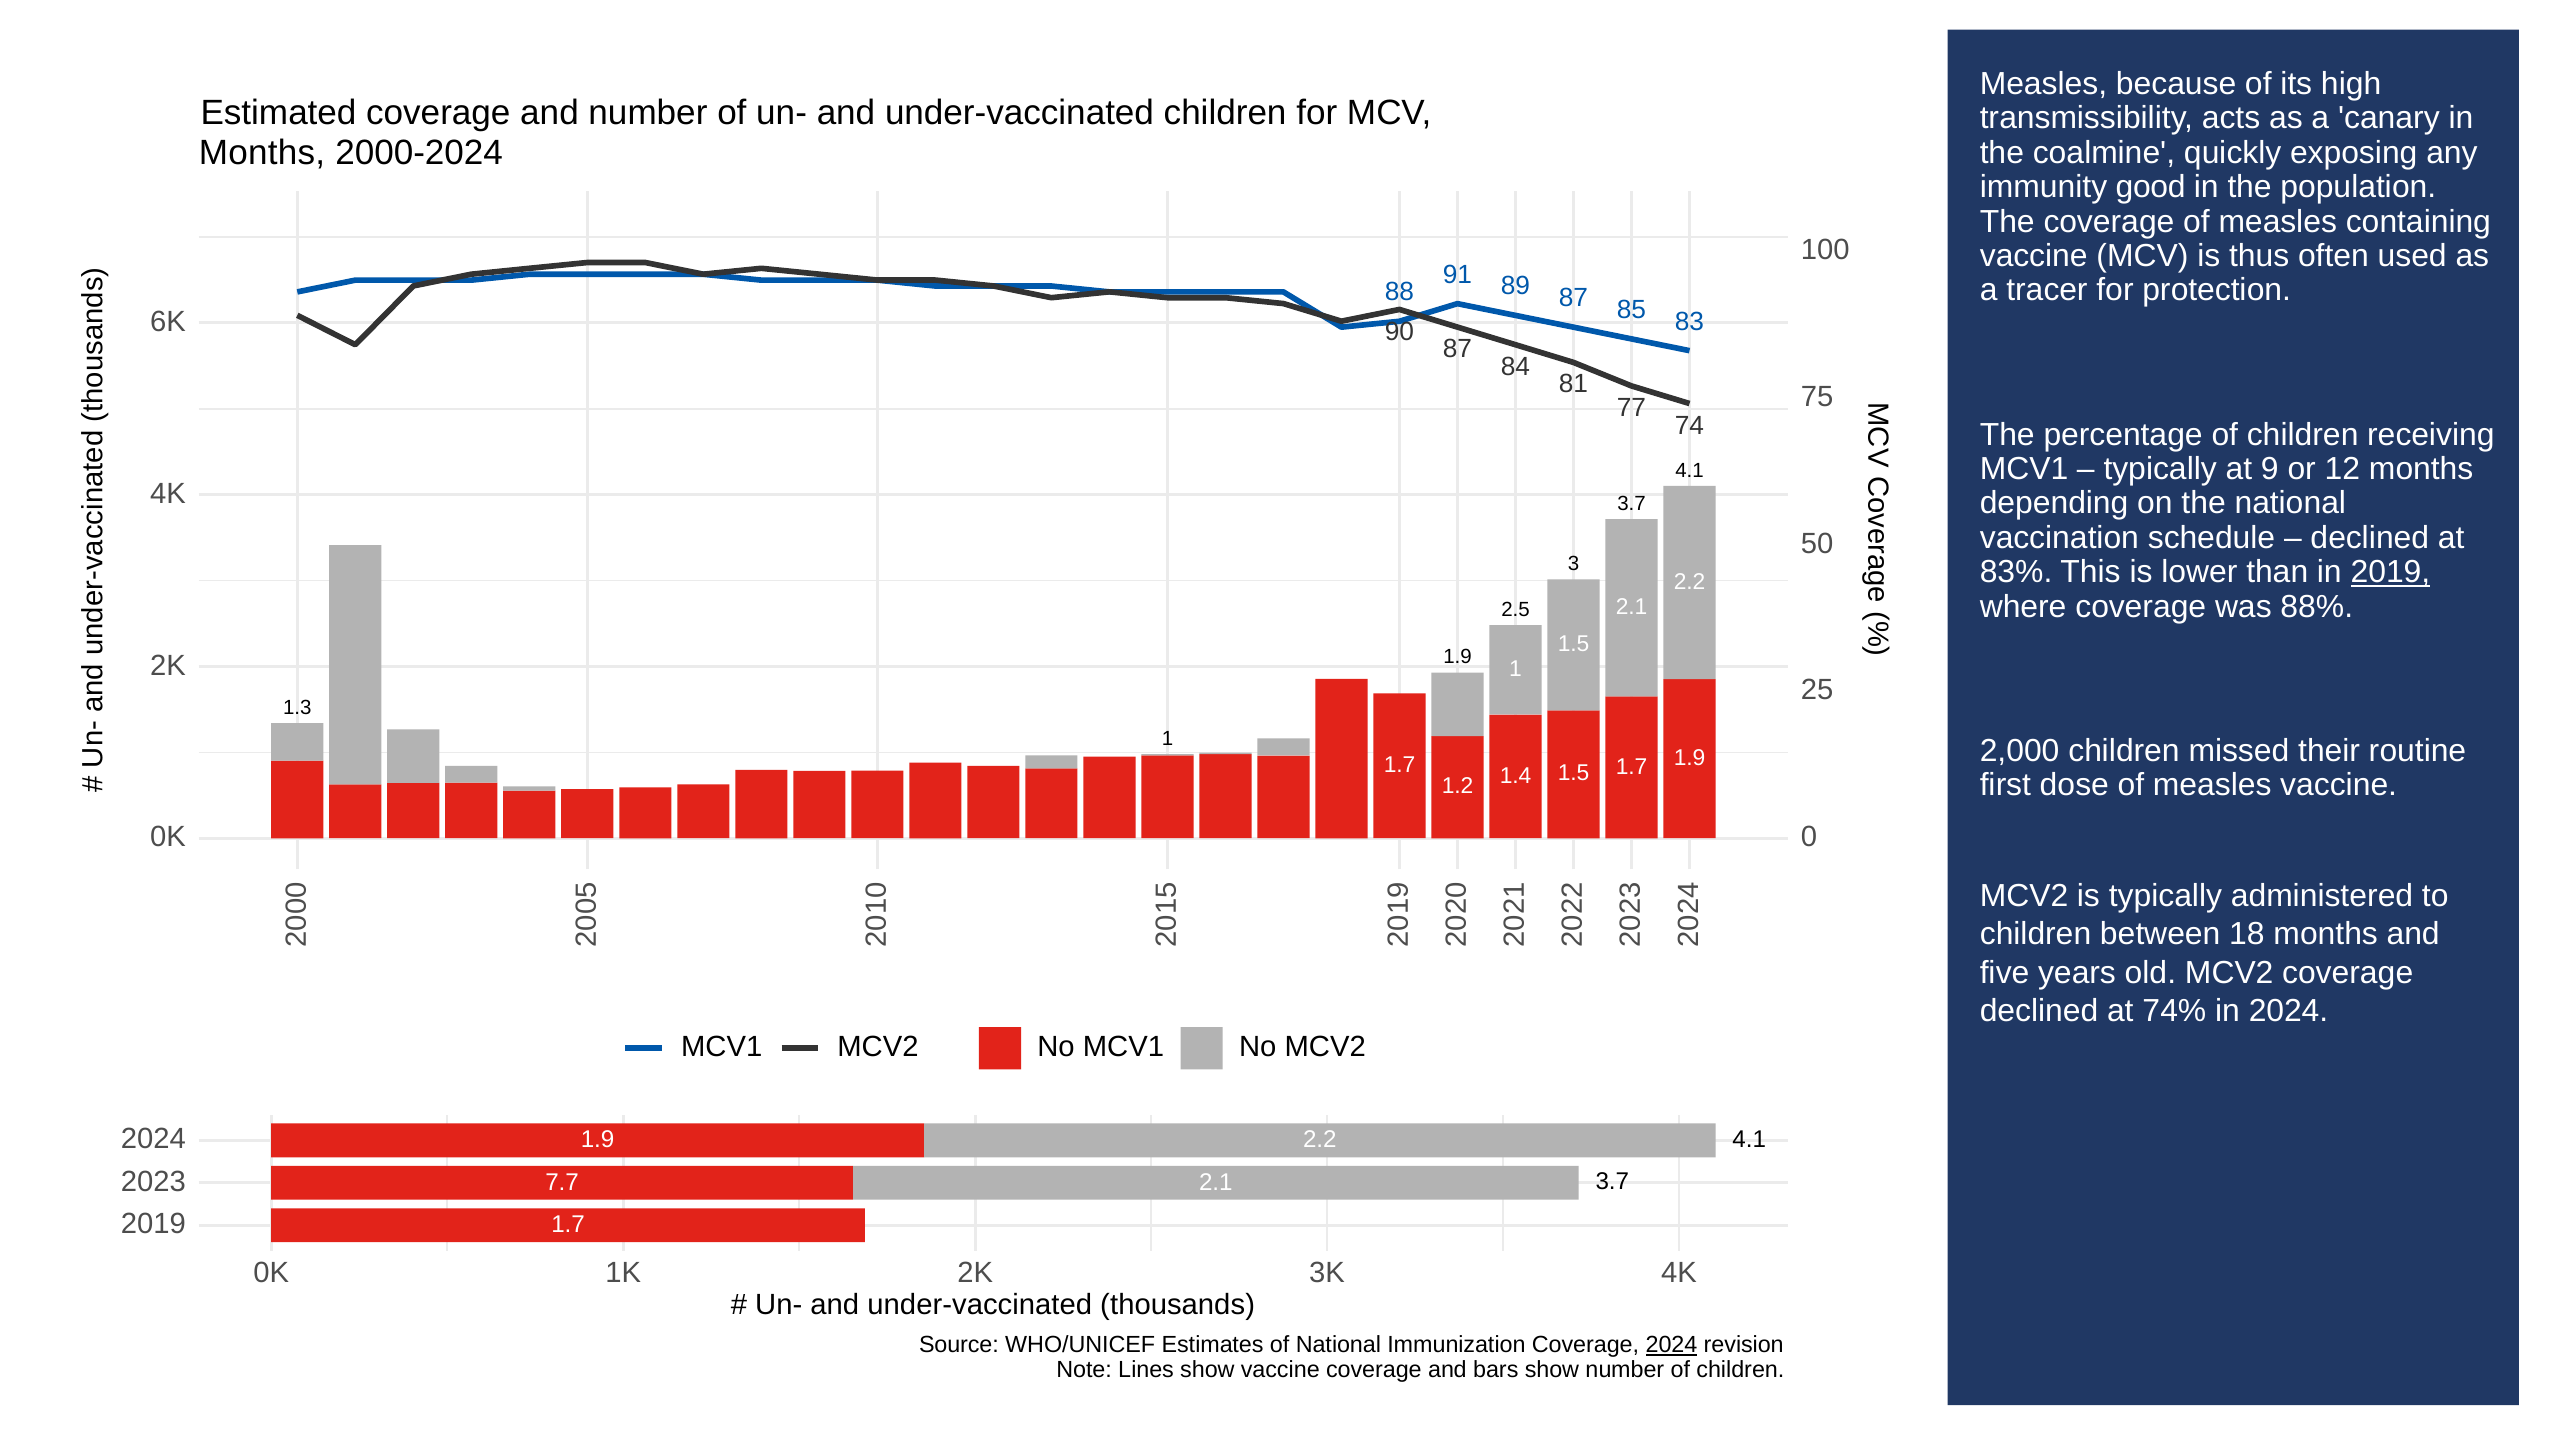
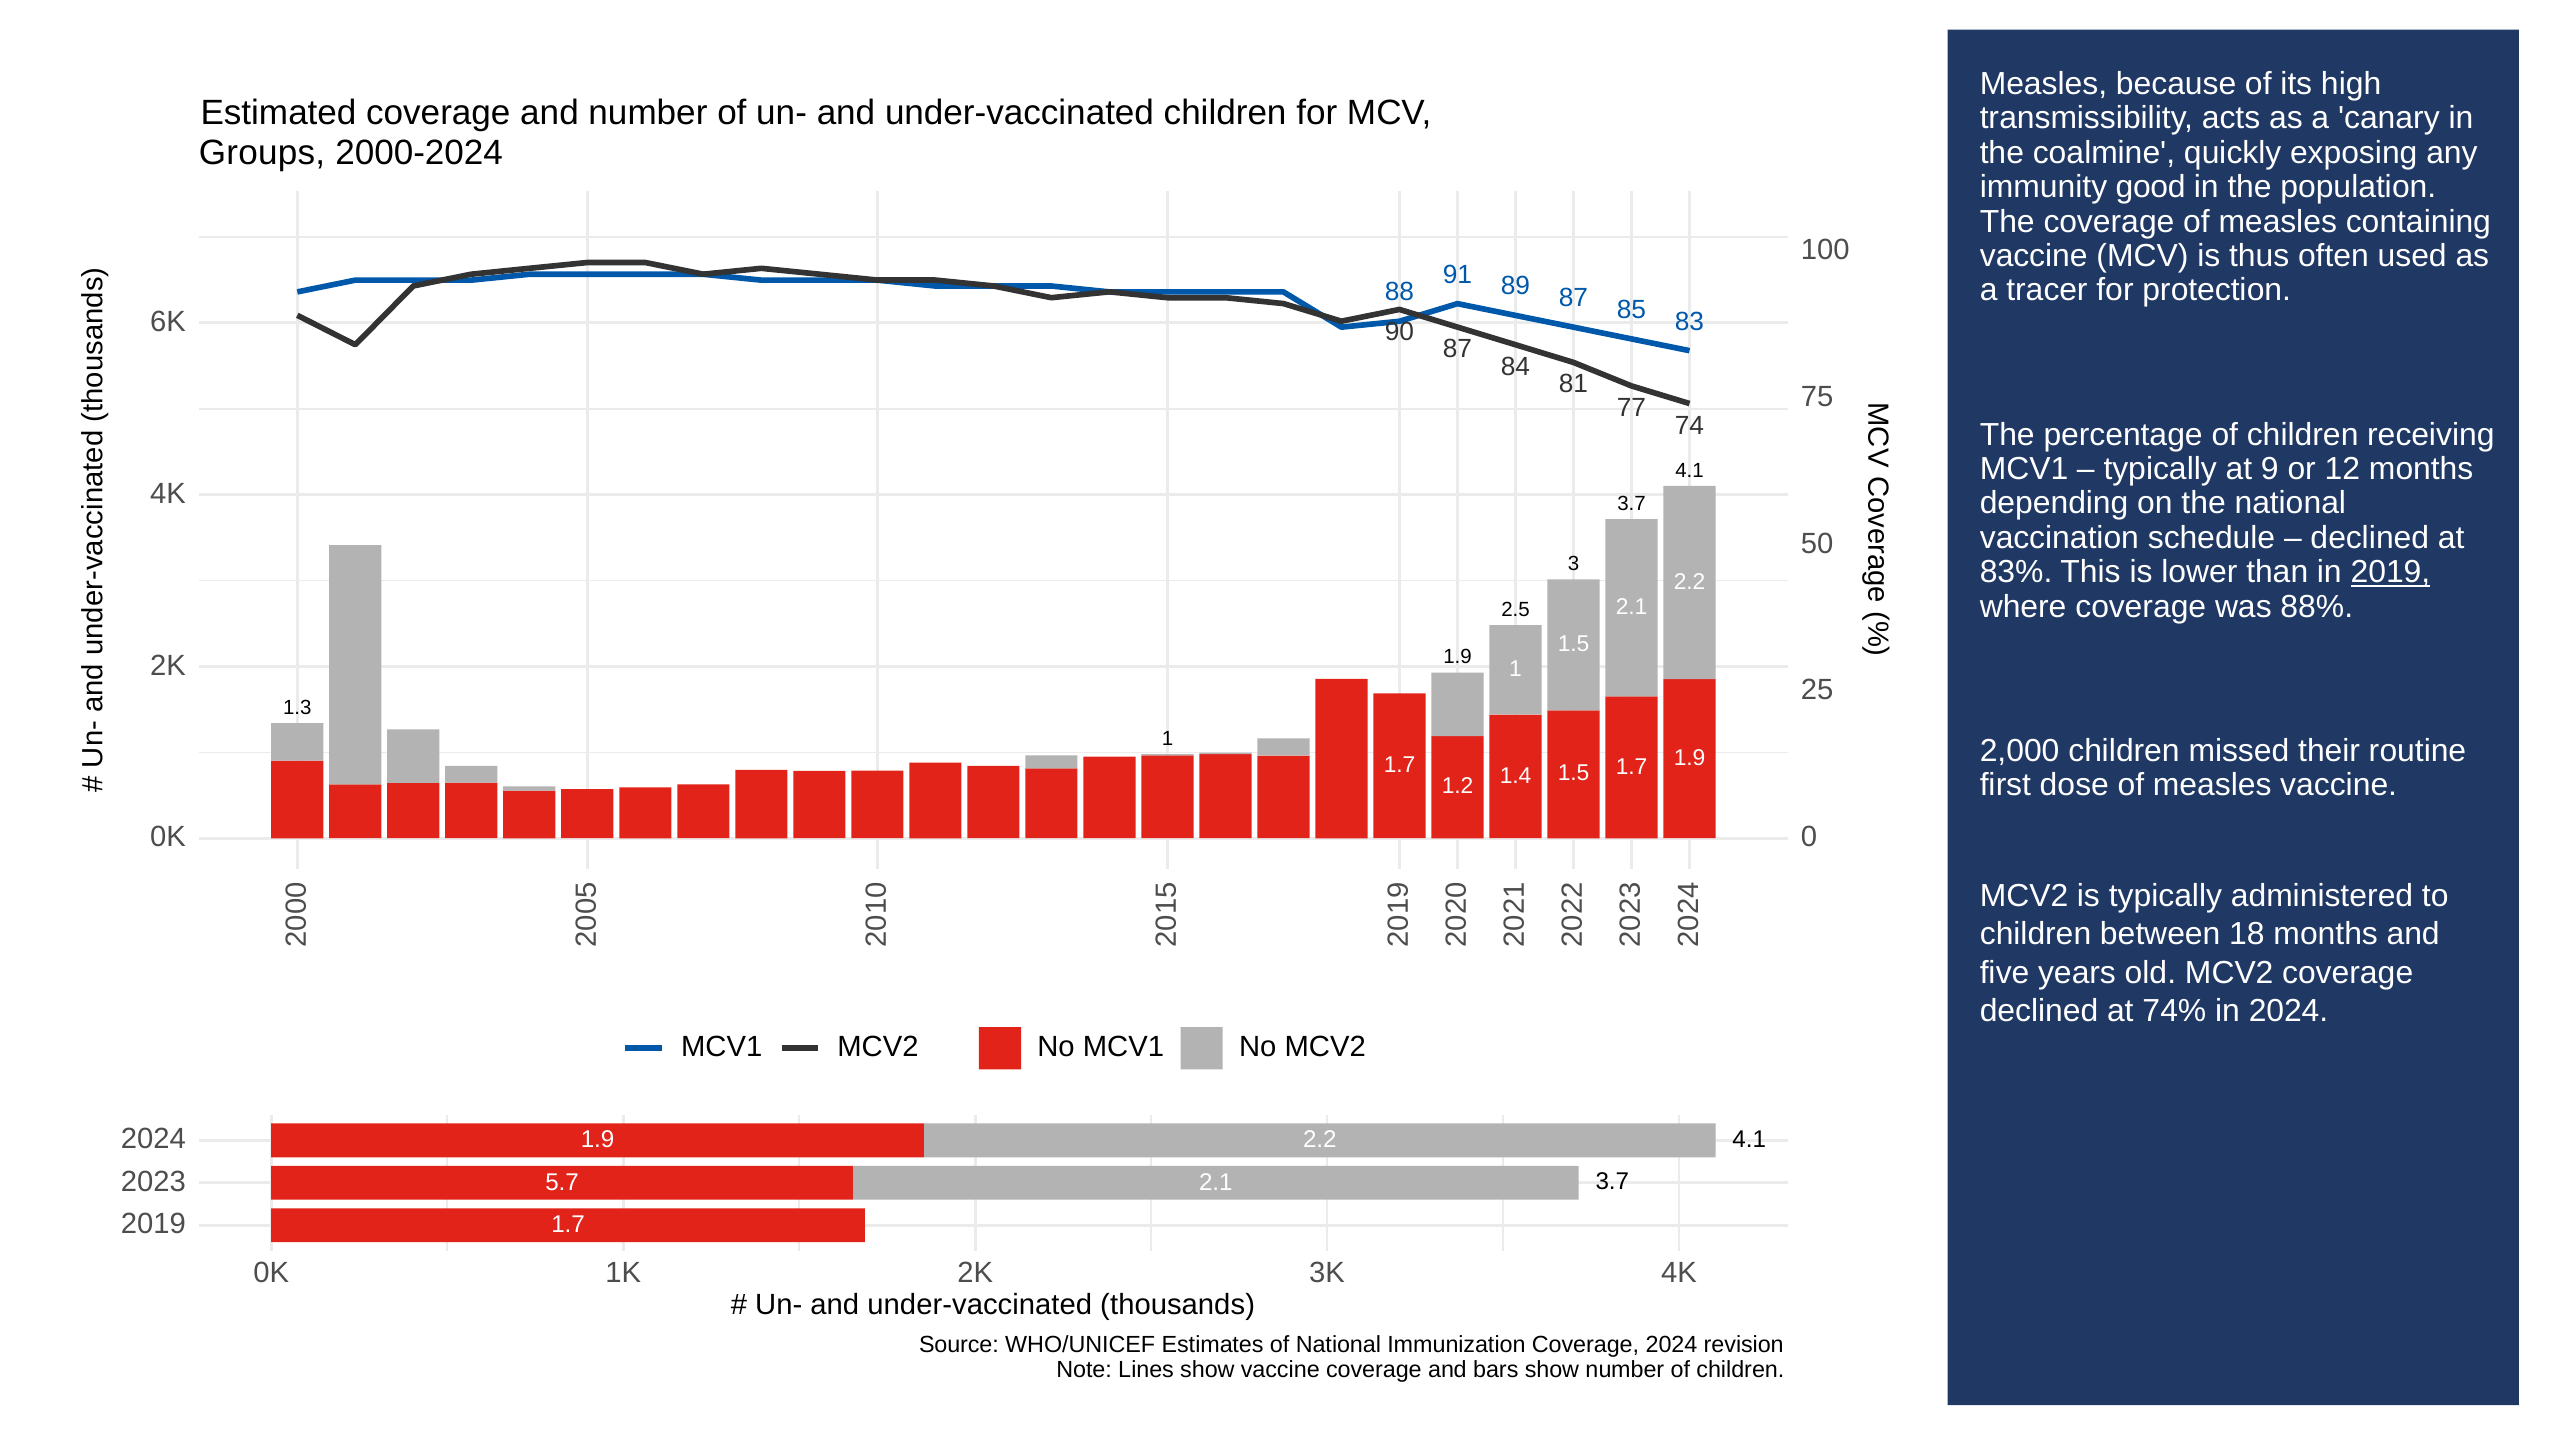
Months at (262, 152): Months -> Groups
7.7: 7.7 -> 5.7
2024 at (1671, 1345) underline: present -> none
